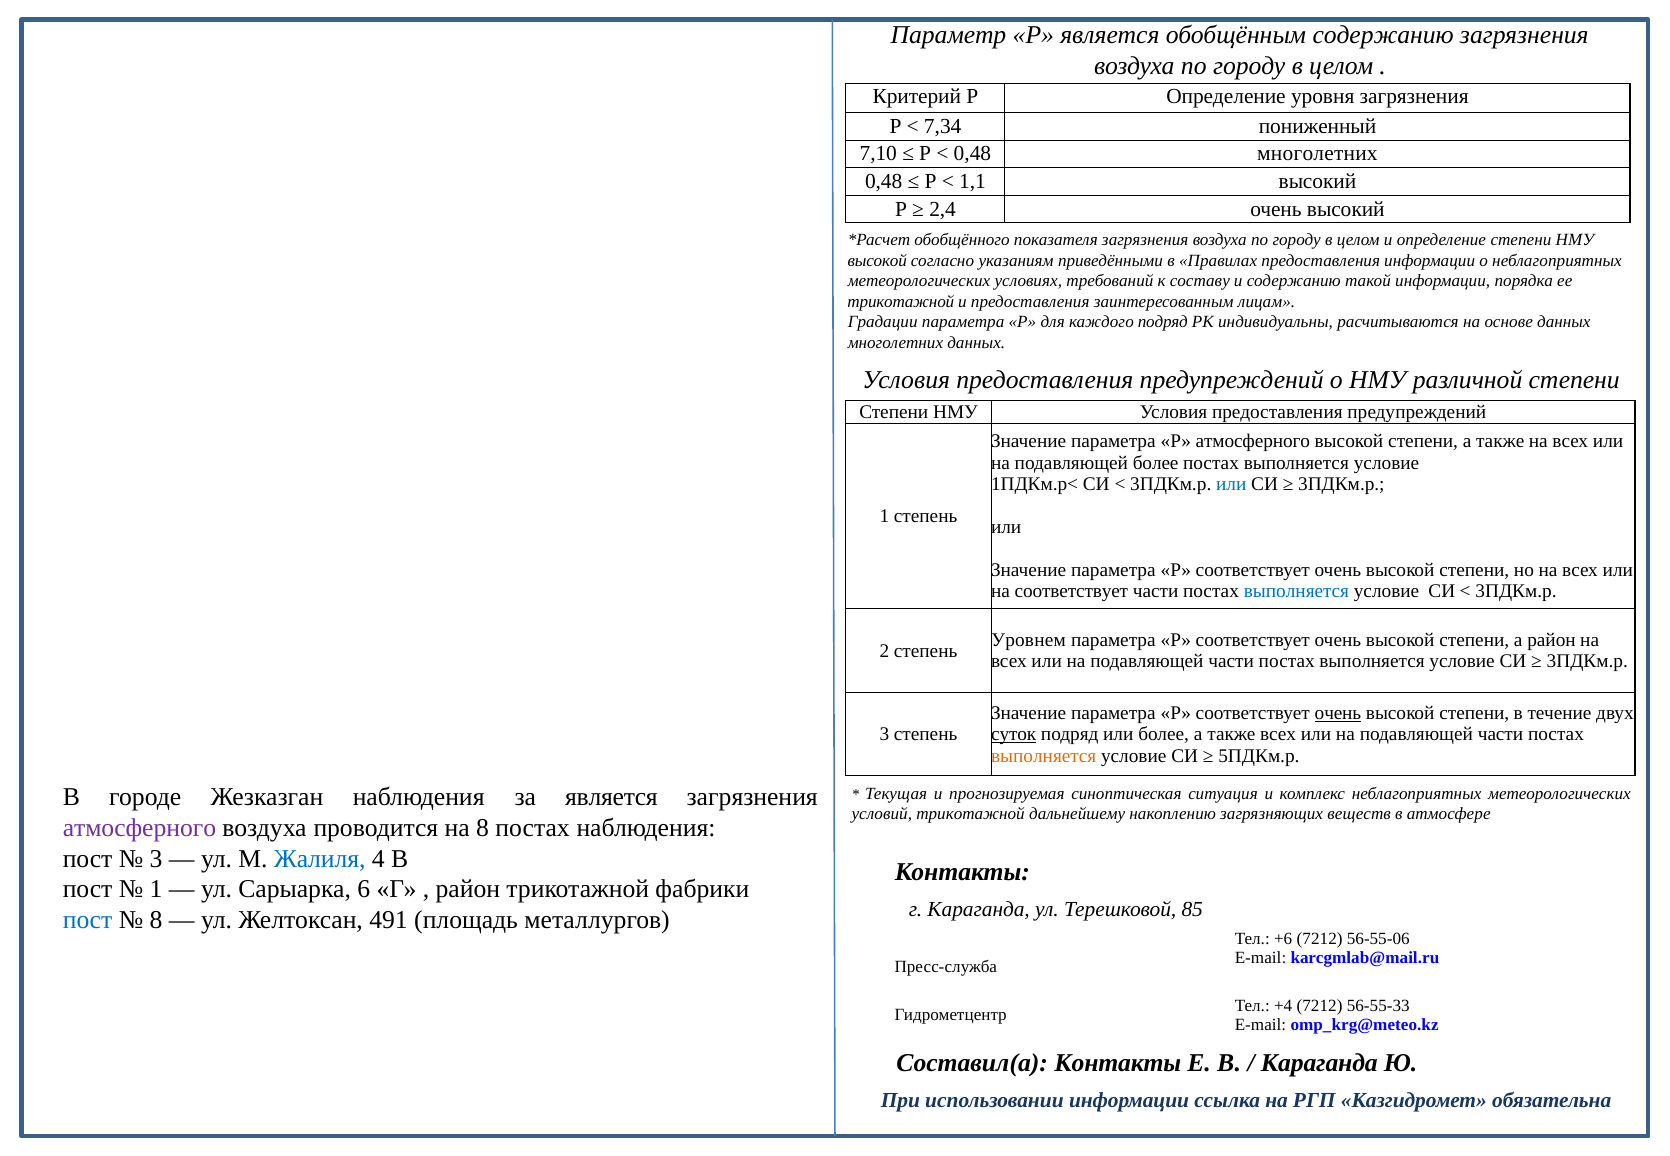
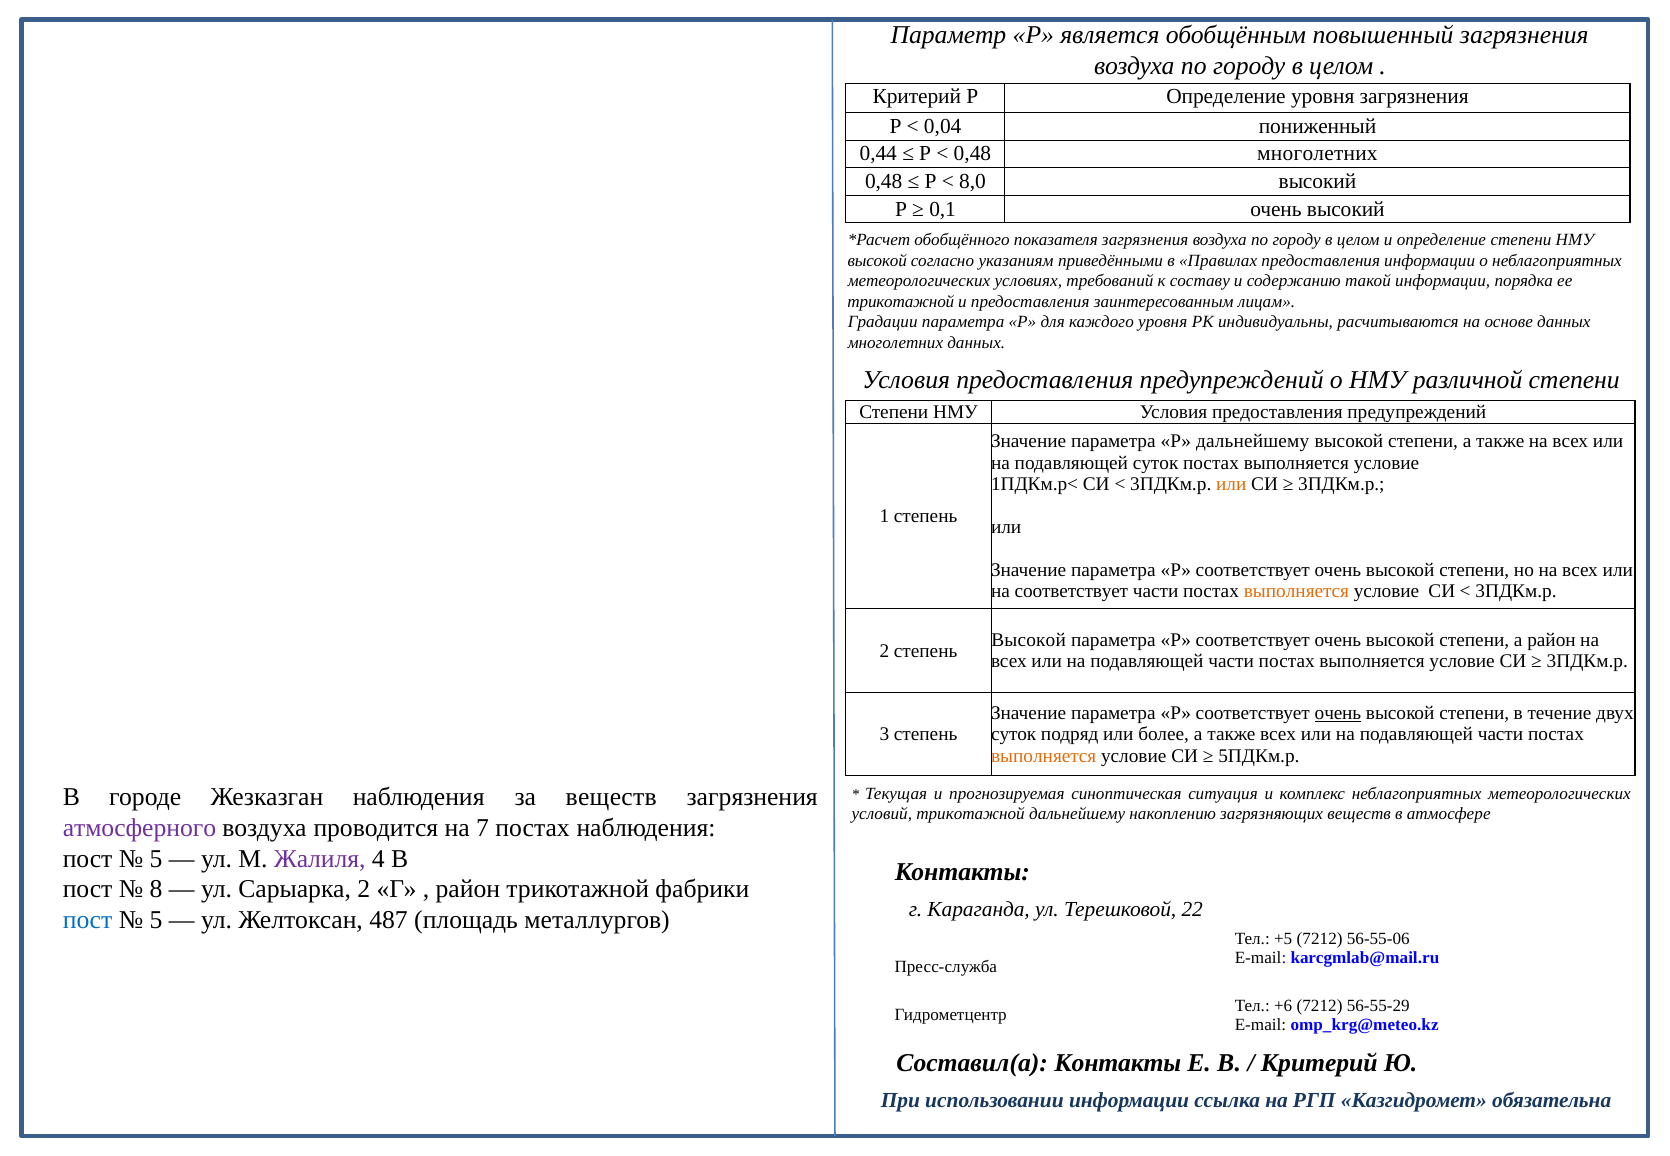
обобщённым содержанию: содержанию -> повышенный
7,34: 7,34 -> 0,04
7,10: 7,10 -> 0,44
1,1: 1,1 -> 8,0
2,4: 2,4 -> 0,1
каждого подряд: подряд -> уровня
Р атмосферного: атмосферного -> дальнейшему
подавляющей более: более -> суток
или at (1231, 484) colour: blue -> orange
выполняется at (1296, 591) colour: blue -> orange
Уровнем at (1029, 640): Уровнем -> Высокой
суток at (1014, 734) underline: present -> none
за является: является -> веществ
на 8: 8 -> 7
3 at (156, 859): 3 -> 5
Жалиля colour: blue -> purple
1 at (156, 889): 1 -> 8
Сарыарка 6: 6 -> 2
85: 85 -> 22
8 at (156, 920): 8 -> 5
491: 491 -> 487
+6: +6 -> +5
+4: +4 -> +6
56-55-33: 56-55-33 -> 56-55-29
Караганда at (1319, 1063): Караганда -> Критерий
